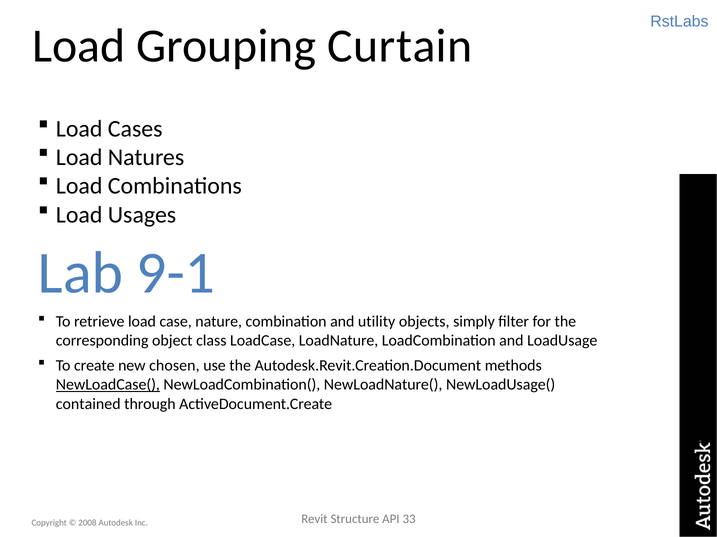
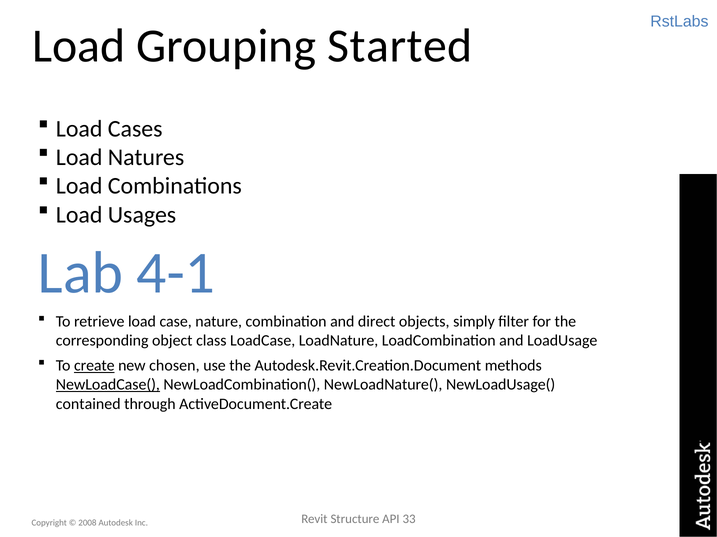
Curtain: Curtain -> Started
9-1: 9-1 -> 4-1
utility: utility -> direct
create underline: none -> present
